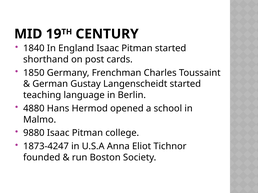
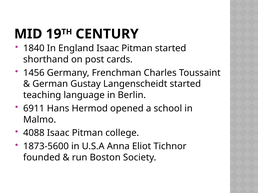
1850: 1850 -> 1456
4880: 4880 -> 6911
9880: 9880 -> 4088
1873-4247: 1873-4247 -> 1873-5600
